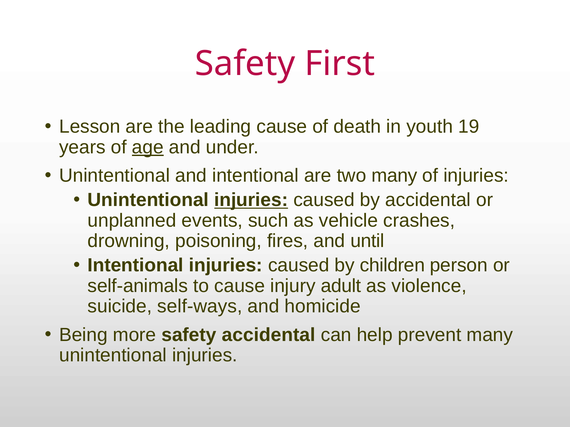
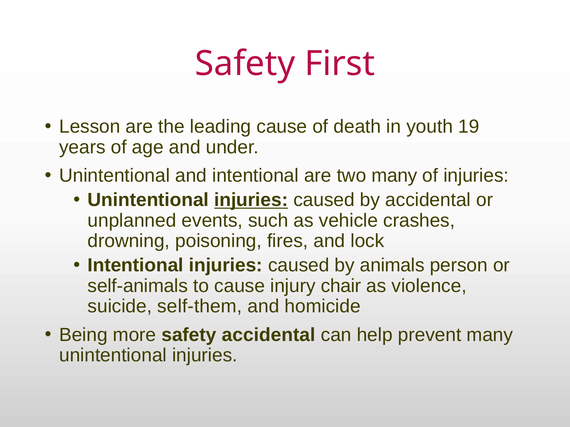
age underline: present -> none
until: until -> lock
children: children -> animals
adult: adult -> chair
self-ways: self-ways -> self-them
